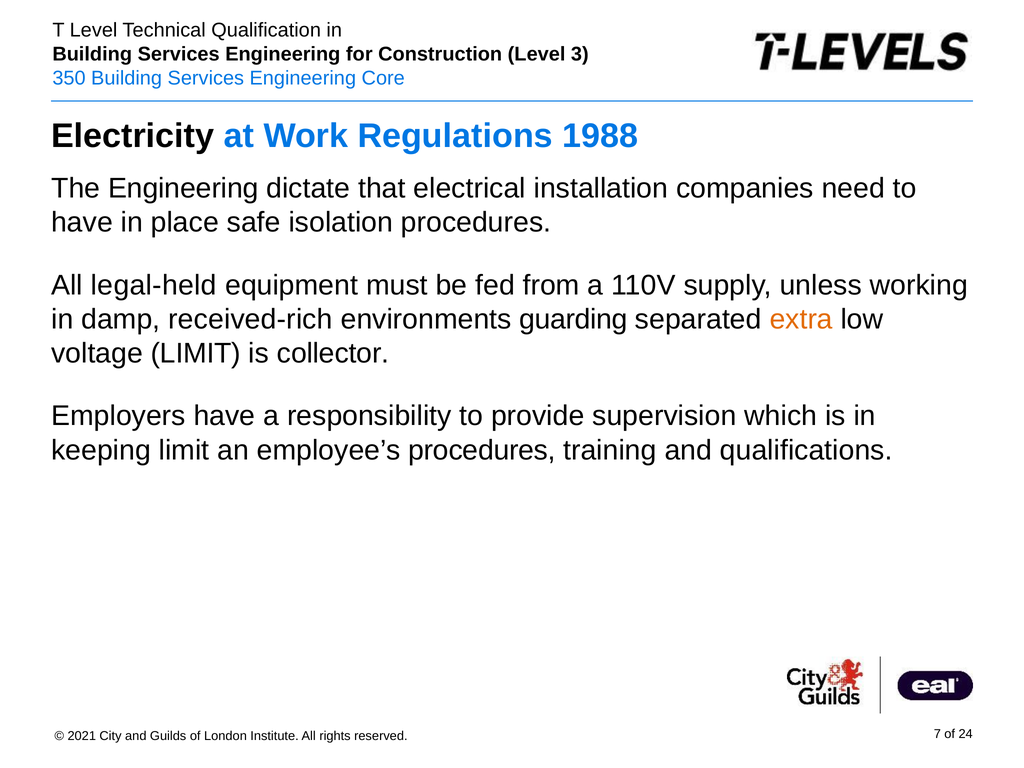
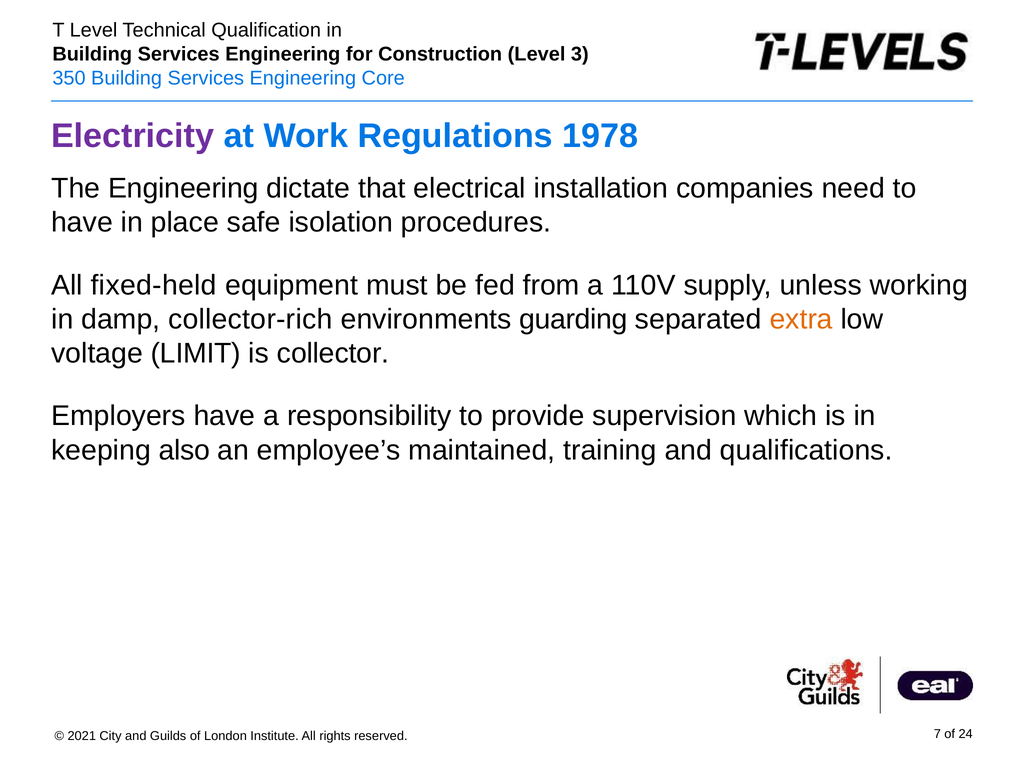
Electricity colour: black -> purple
1988: 1988 -> 1978
legal-held: legal-held -> fixed-held
received-rich: received-rich -> collector-rich
keeping limit: limit -> also
employee’s procedures: procedures -> maintained
